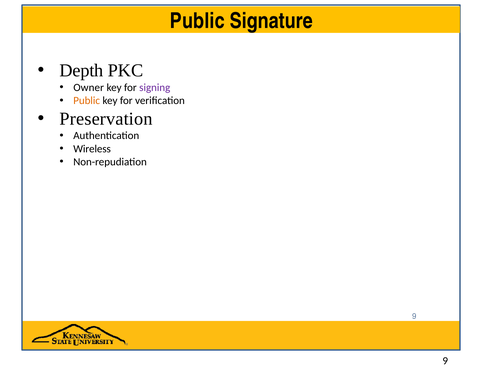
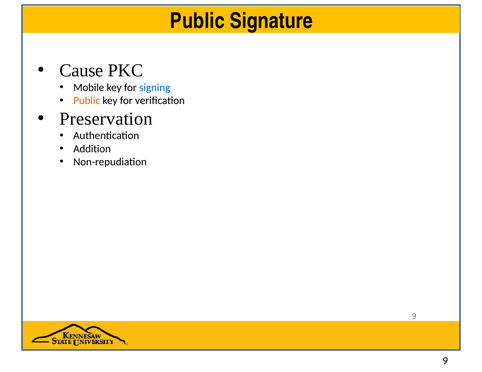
Depth: Depth -> Cause
Owner: Owner -> Mobile
signing colour: purple -> blue
Wireless: Wireless -> Addition
